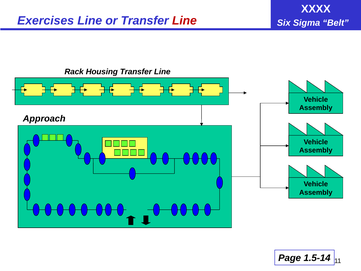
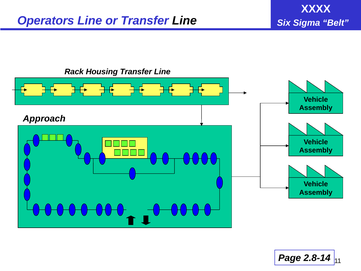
Exercises: Exercises -> Operators
Line at (184, 21) colour: red -> black
1.5-14: 1.5-14 -> 2.8-14
